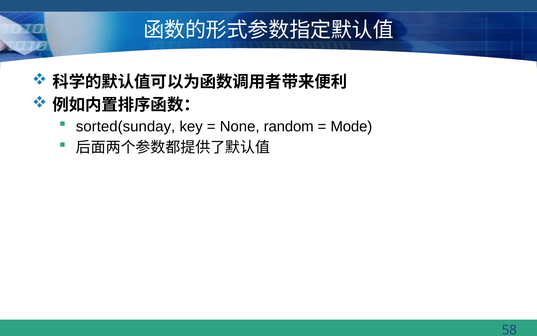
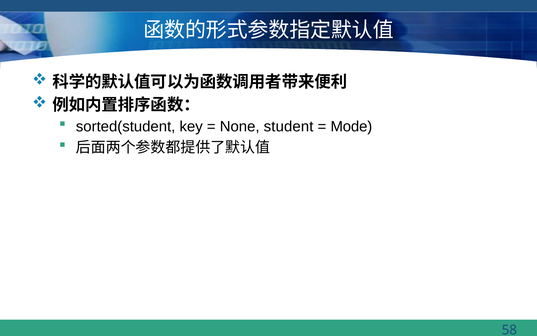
sorted(sunday: sorted(sunday -> sorted(student
random: random -> student
